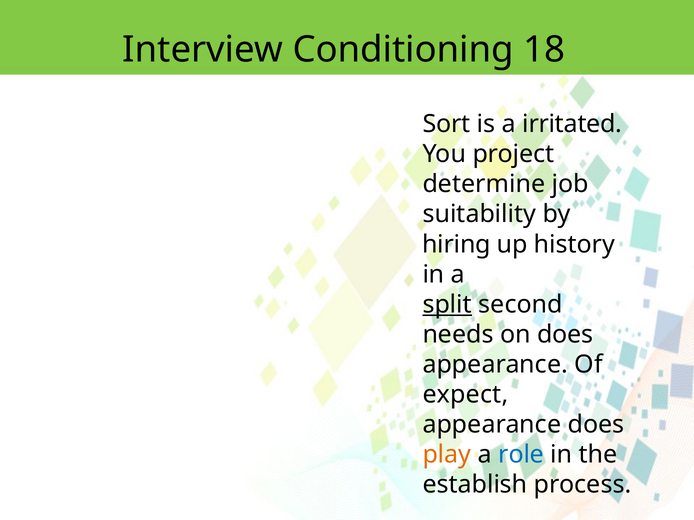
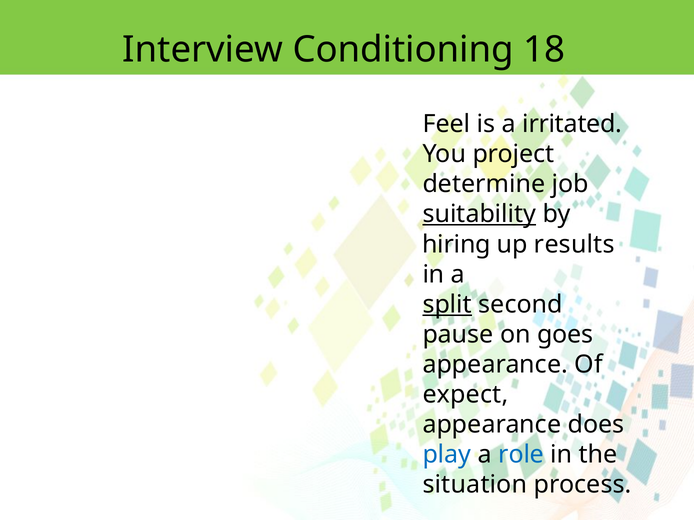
Sort: Sort -> Feel
suitability underline: none -> present
history: history -> results
needs: needs -> pause
on does: does -> goes
play colour: orange -> blue
establish: establish -> situation
